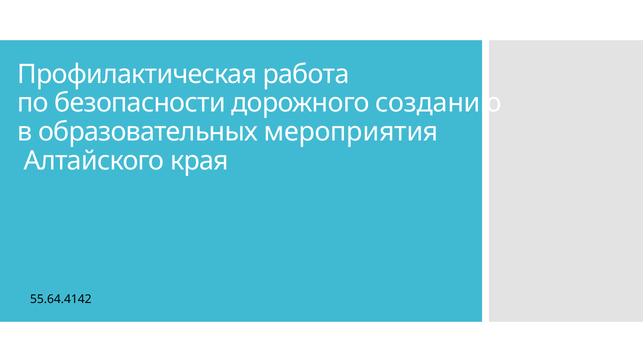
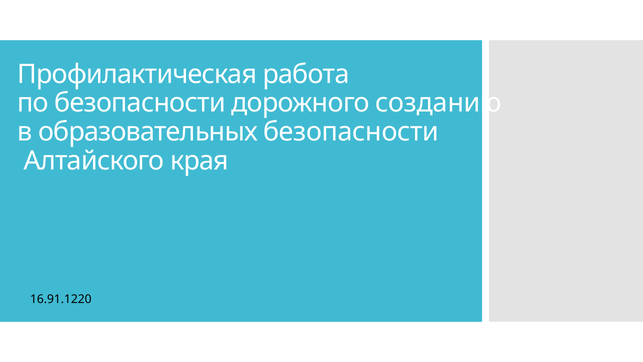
образовательных мероприятия: мероприятия -> безопасности
55.64.4142: 55.64.4142 -> 16.91.1220
